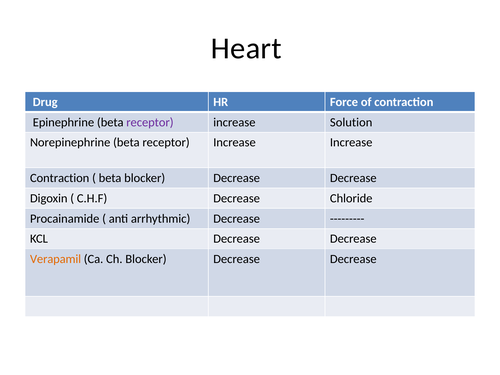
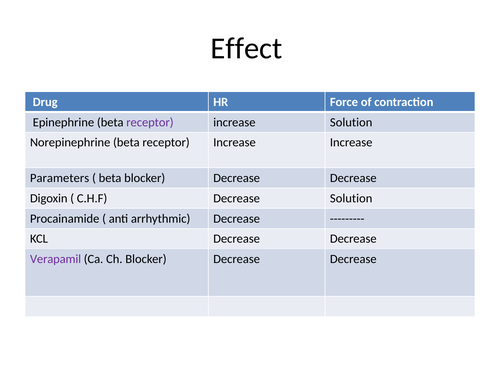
Heart: Heart -> Effect
Contraction at (60, 178): Contraction -> Parameters
Decrease Chloride: Chloride -> Solution
Verapamil colour: orange -> purple
